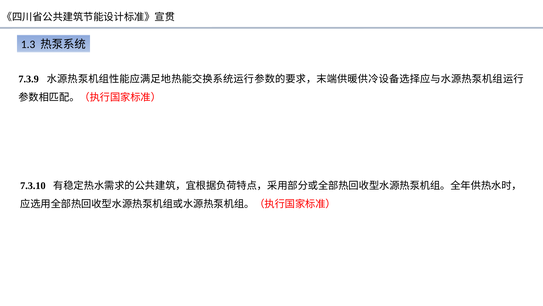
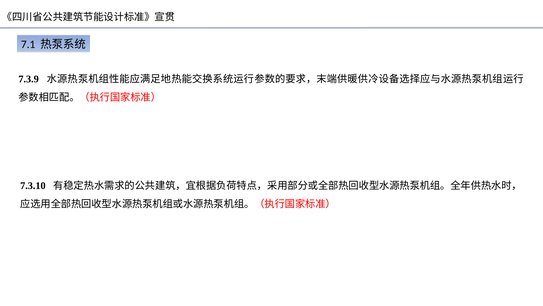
1.3: 1.3 -> 7.1
